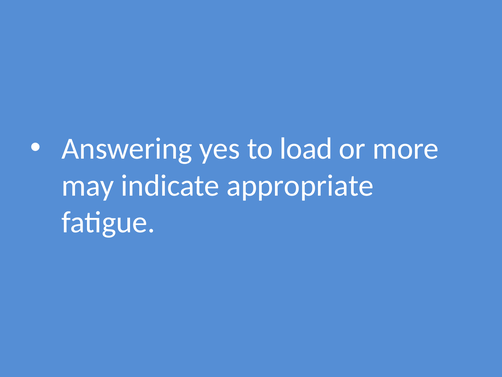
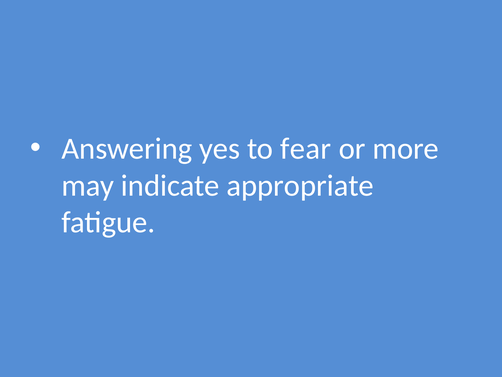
load: load -> fear
